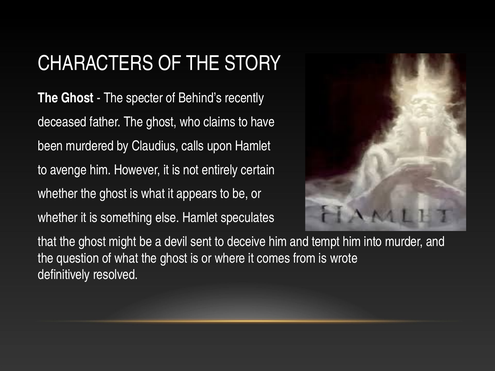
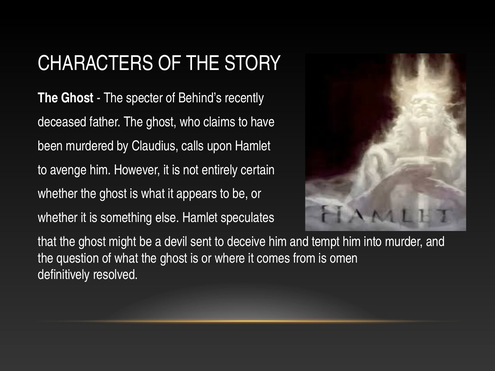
wrote: wrote -> omen
